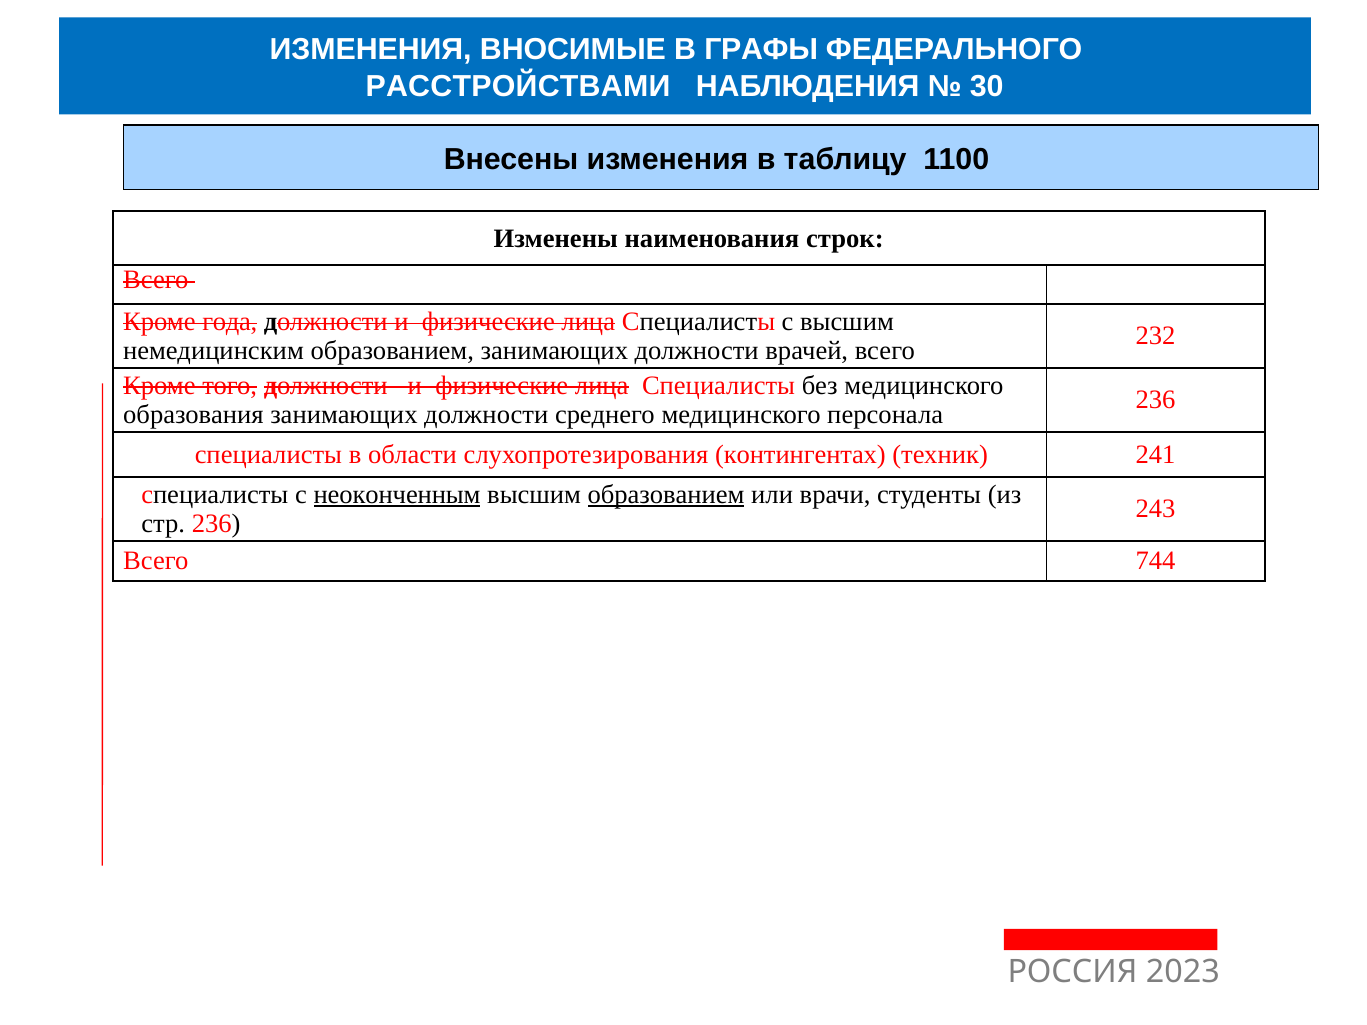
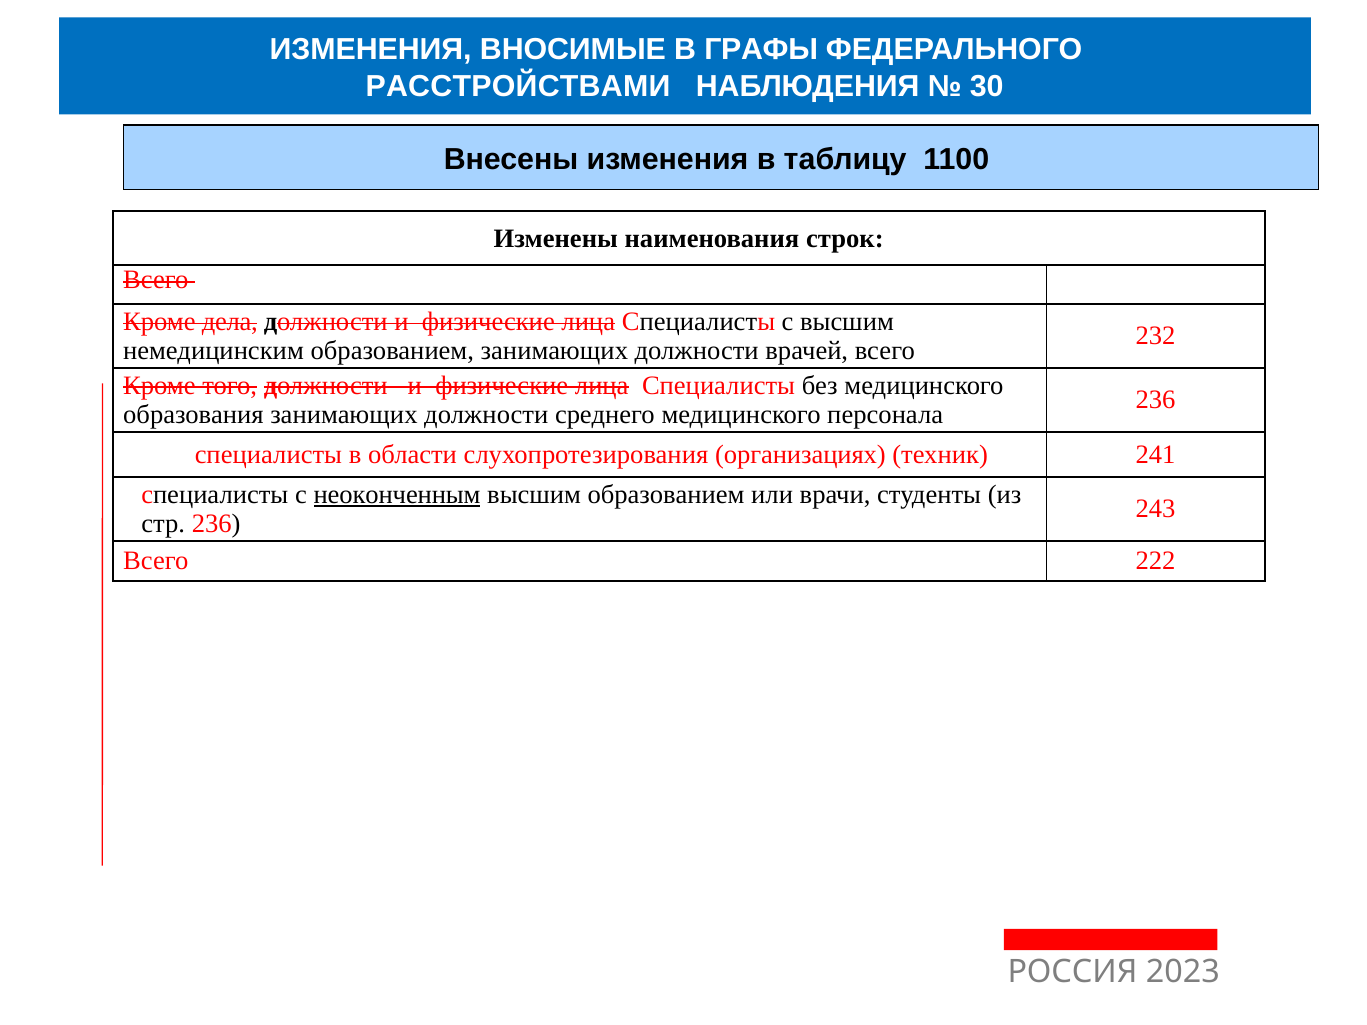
года: года -> дела
контингентах: контингентах -> организациях
образованием at (666, 495) underline: present -> none
744: 744 -> 222
